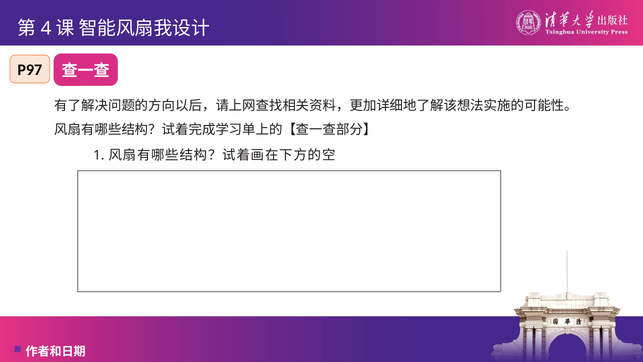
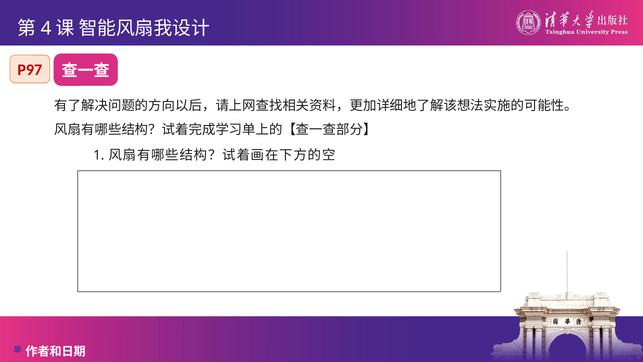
P97 colour: black -> red
